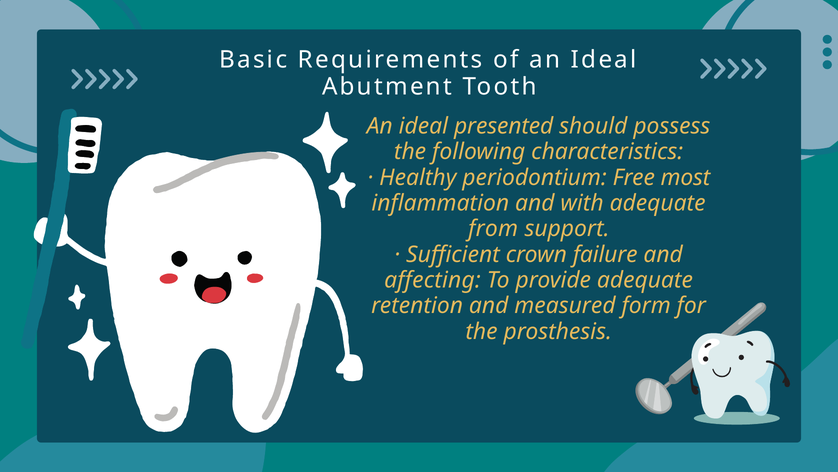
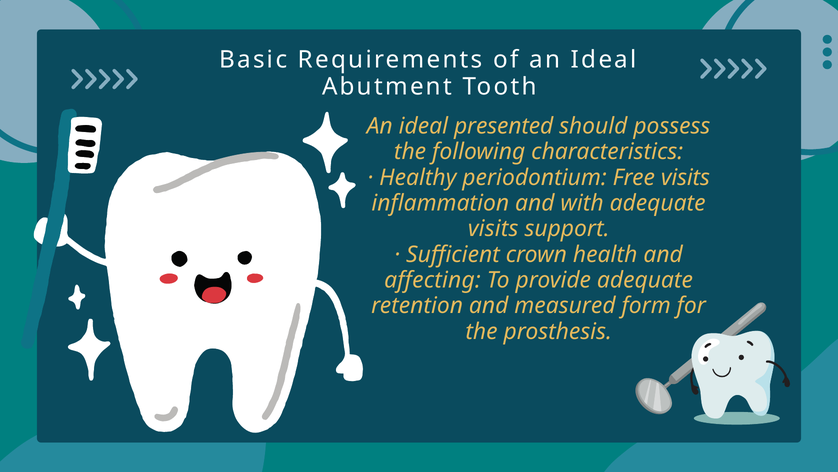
Free most: most -> visits
from at (493, 229): from -> visits
failure: failure -> health
